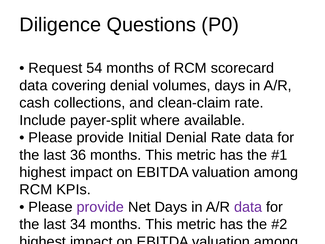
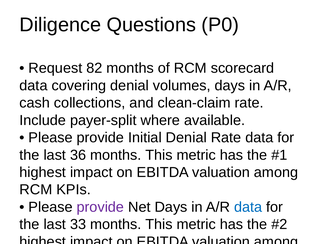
54: 54 -> 82
data at (248, 207) colour: purple -> blue
34: 34 -> 33
